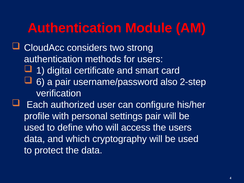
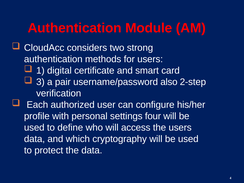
6: 6 -> 3
settings pair: pair -> four
